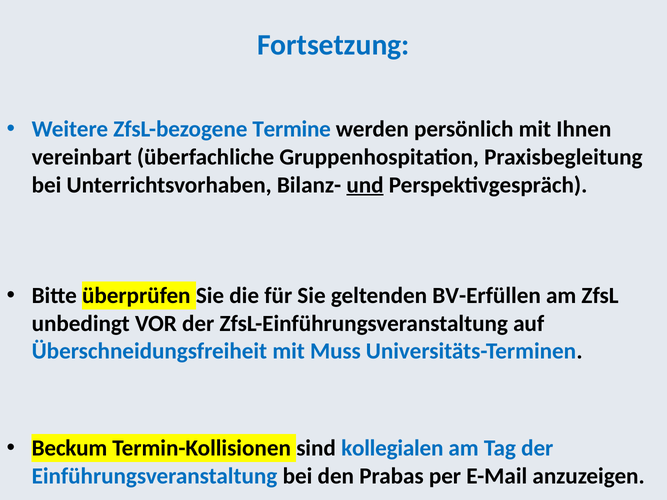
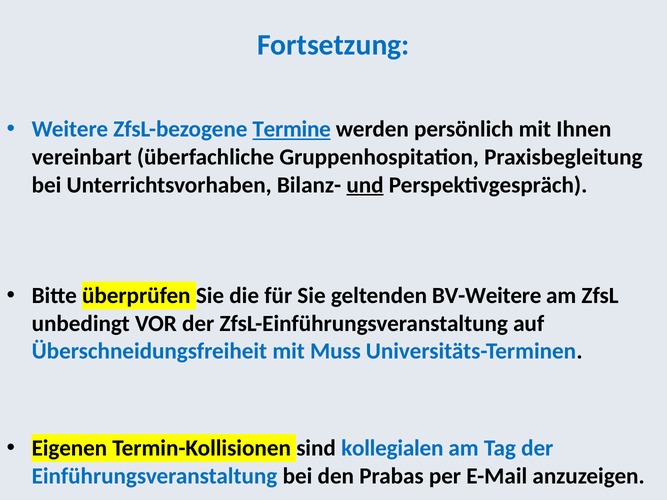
Termine underline: none -> present
BV-Erfüllen: BV-Erfüllen -> BV-Weitere
Beckum: Beckum -> Eigenen
